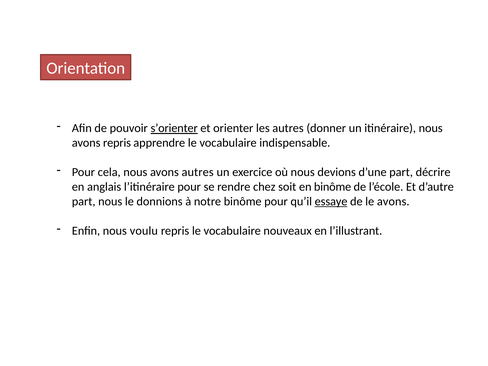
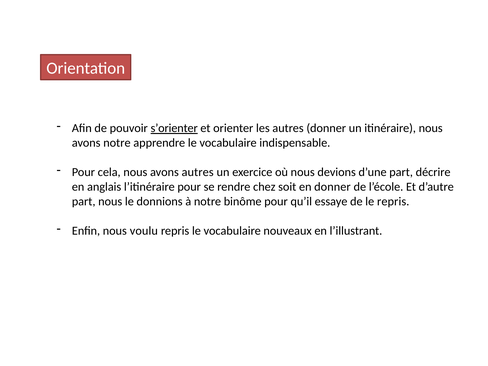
avons repris: repris -> notre
en binôme: binôme -> donner
essaye underline: present -> none
le avons: avons -> repris
